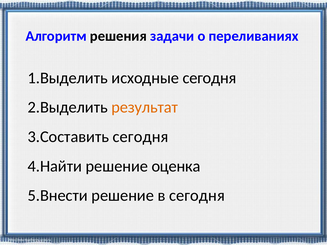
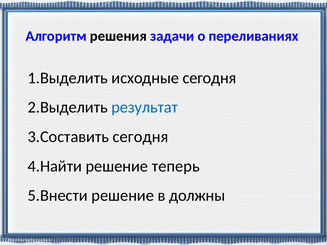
результат colour: orange -> blue
оценка: оценка -> теперь
в сегодня: сегодня -> должны
